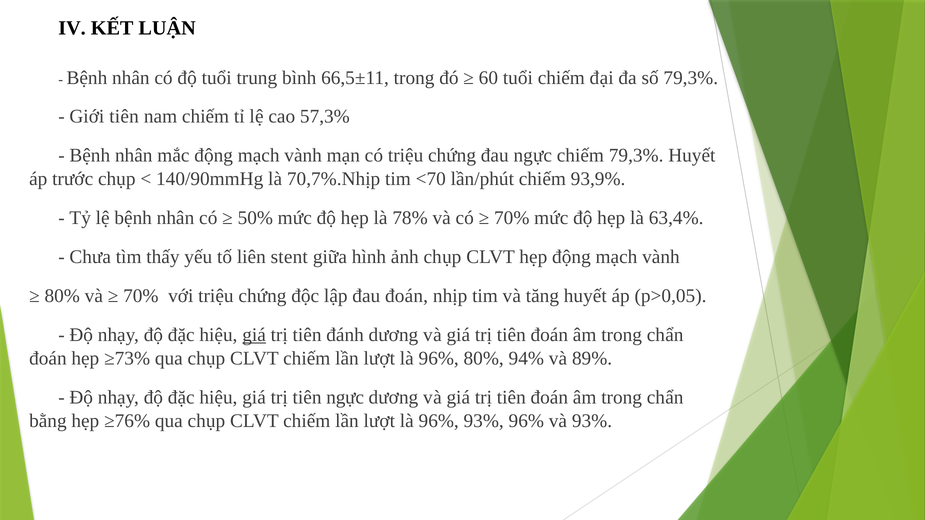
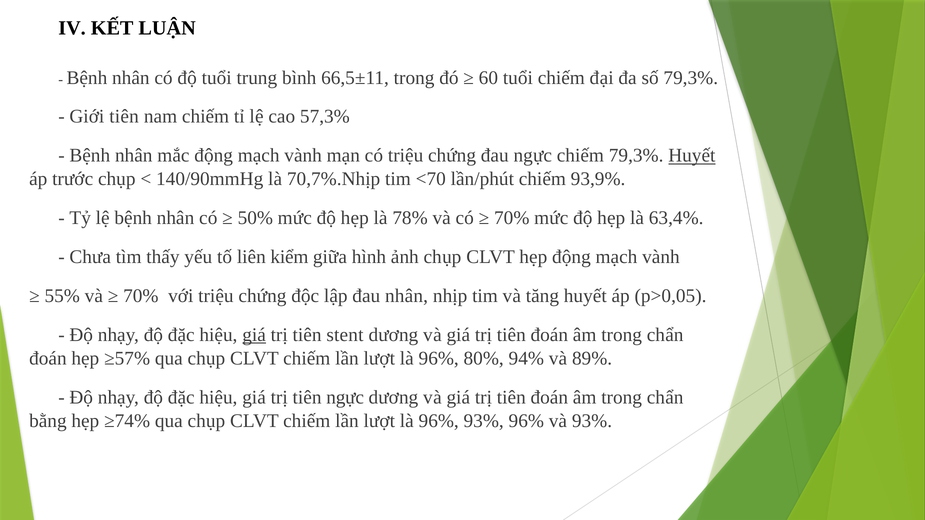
Huyết at (692, 156) underline: none -> present
stent: stent -> kiểm
80% at (62, 296): 80% -> 55%
đau đoán: đoán -> nhân
đánh: đánh -> stent
≥73%: ≥73% -> ≥57%
≥76%: ≥76% -> ≥74%
